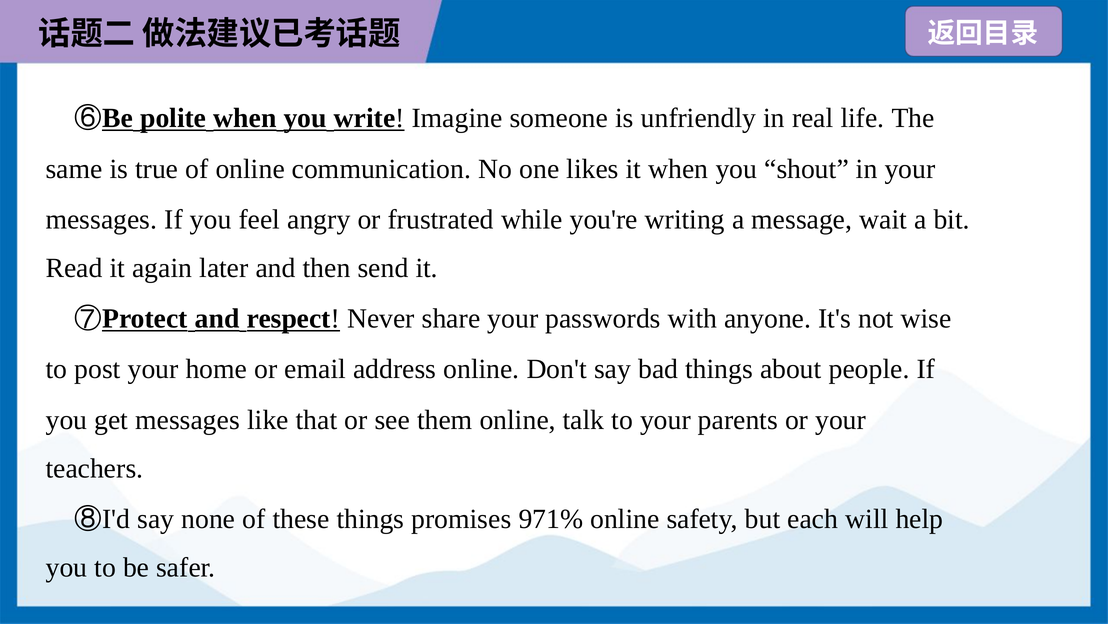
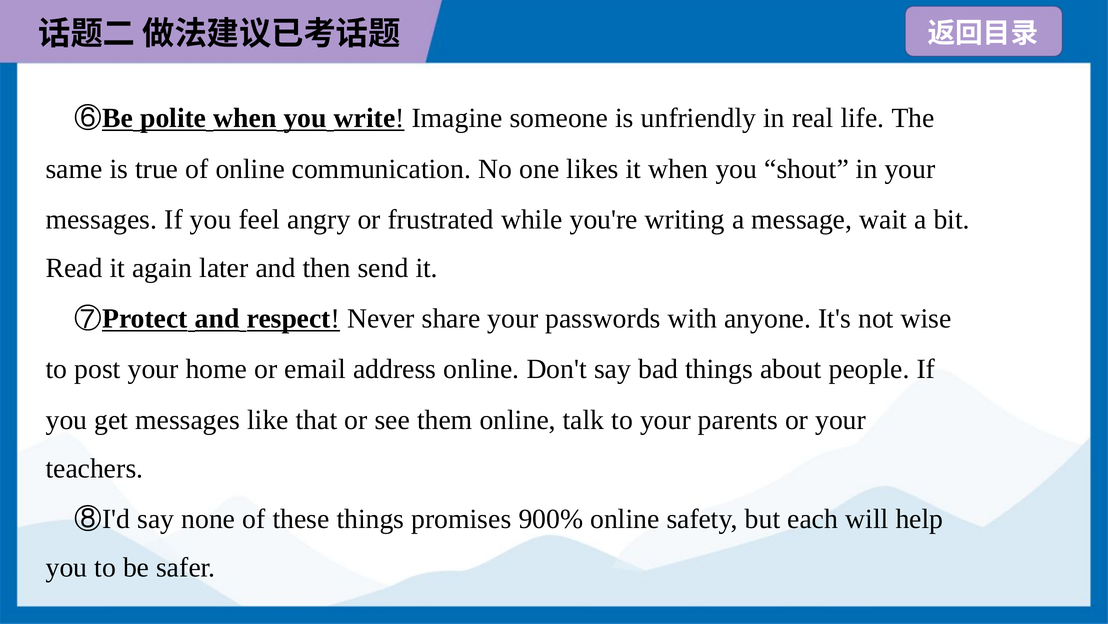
971%: 971% -> 900%
